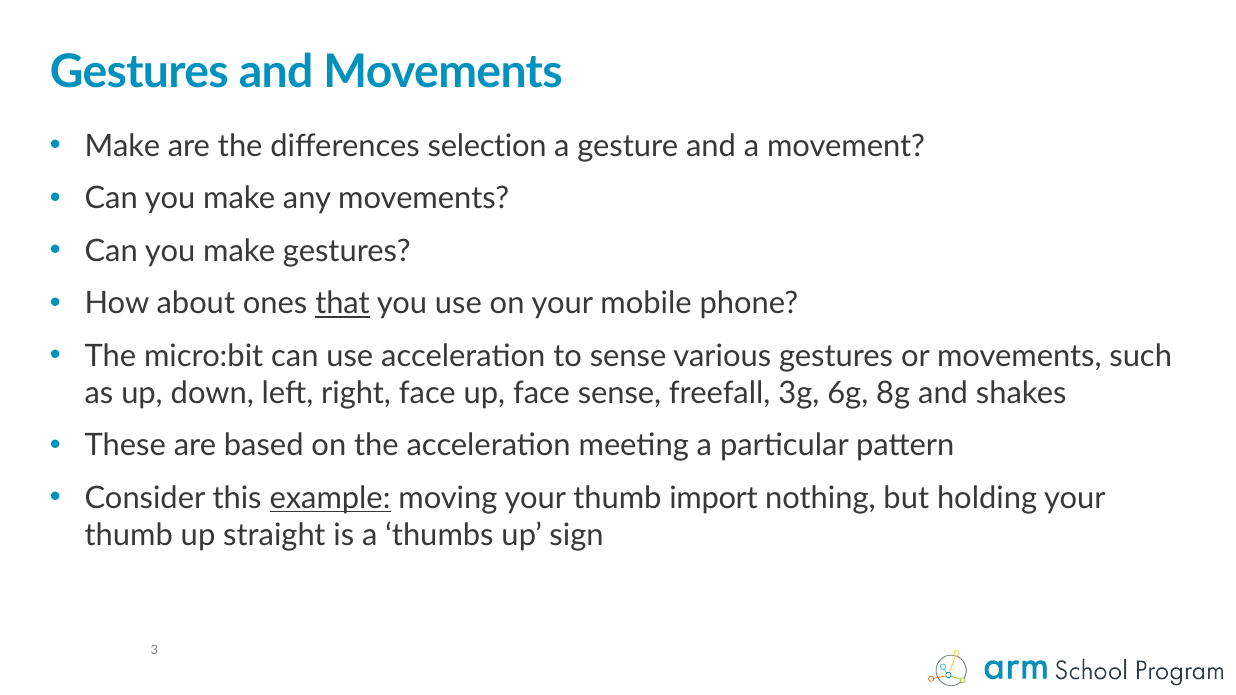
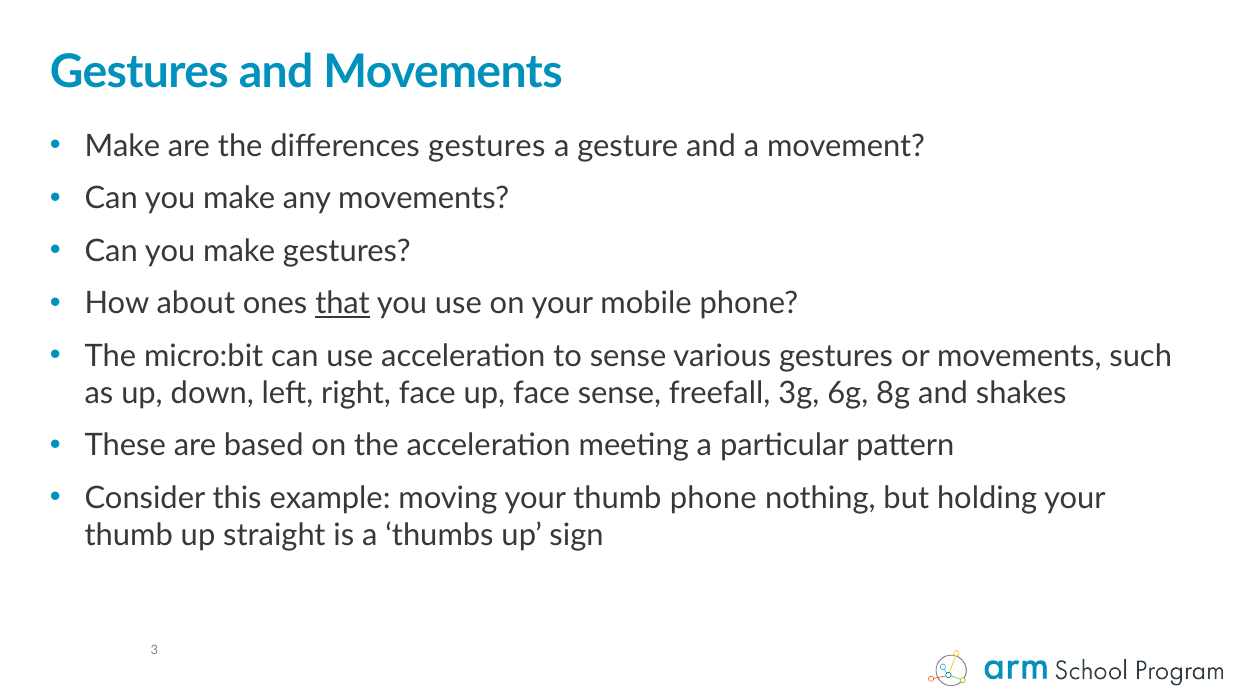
differences selection: selection -> gestures
example underline: present -> none
thumb import: import -> phone
